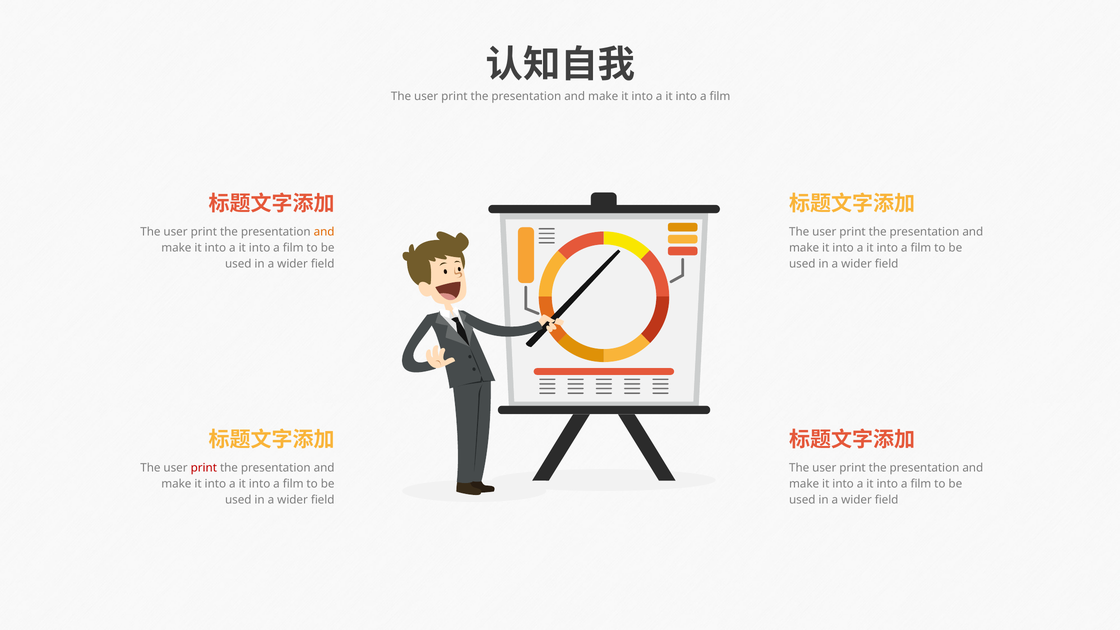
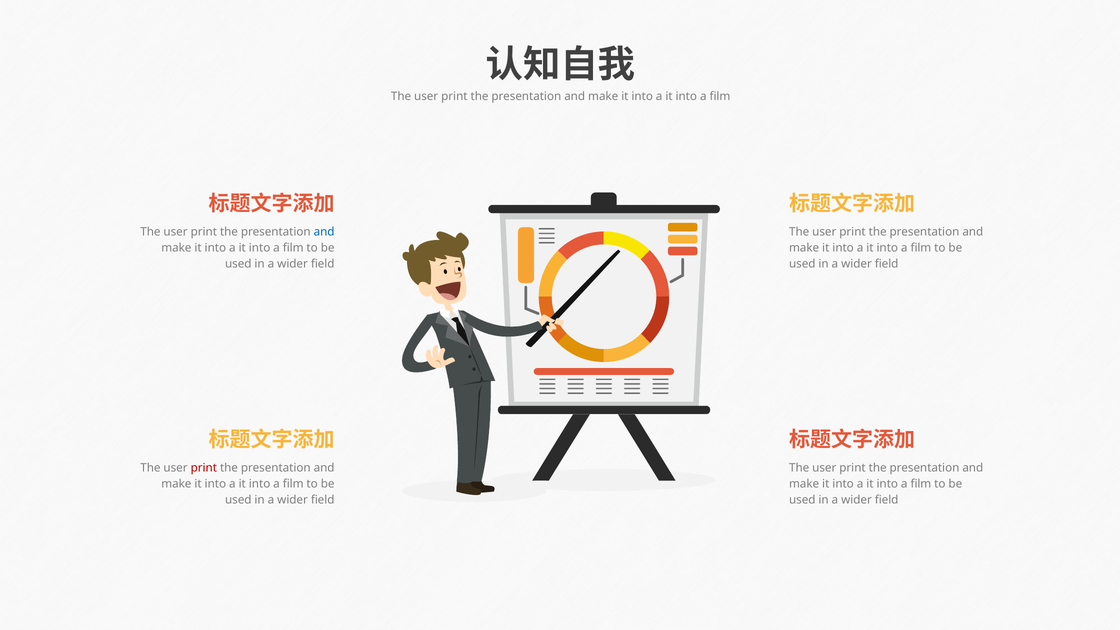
and at (324, 232) colour: orange -> blue
